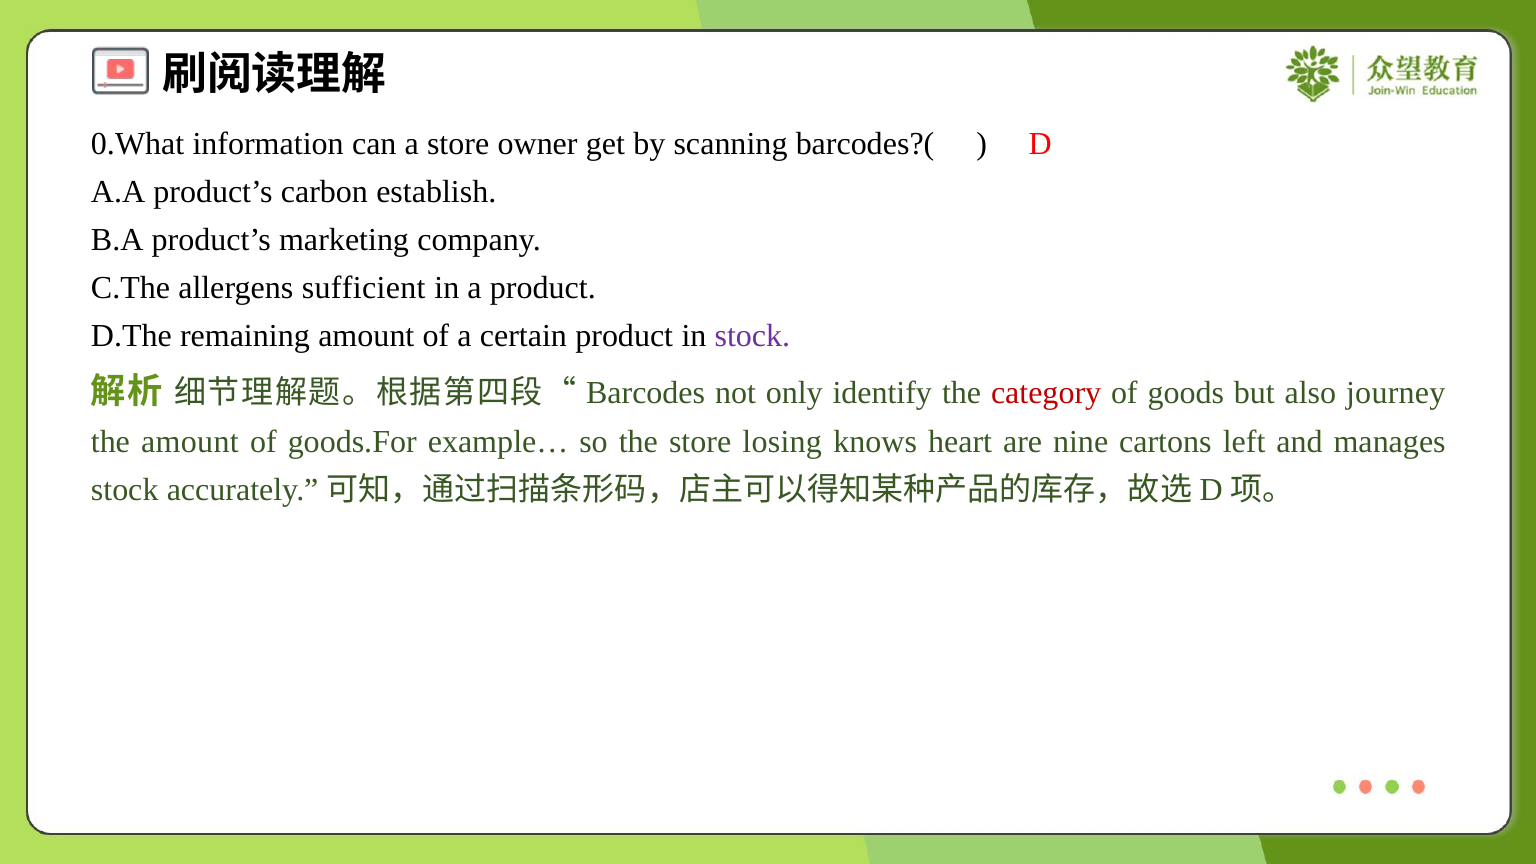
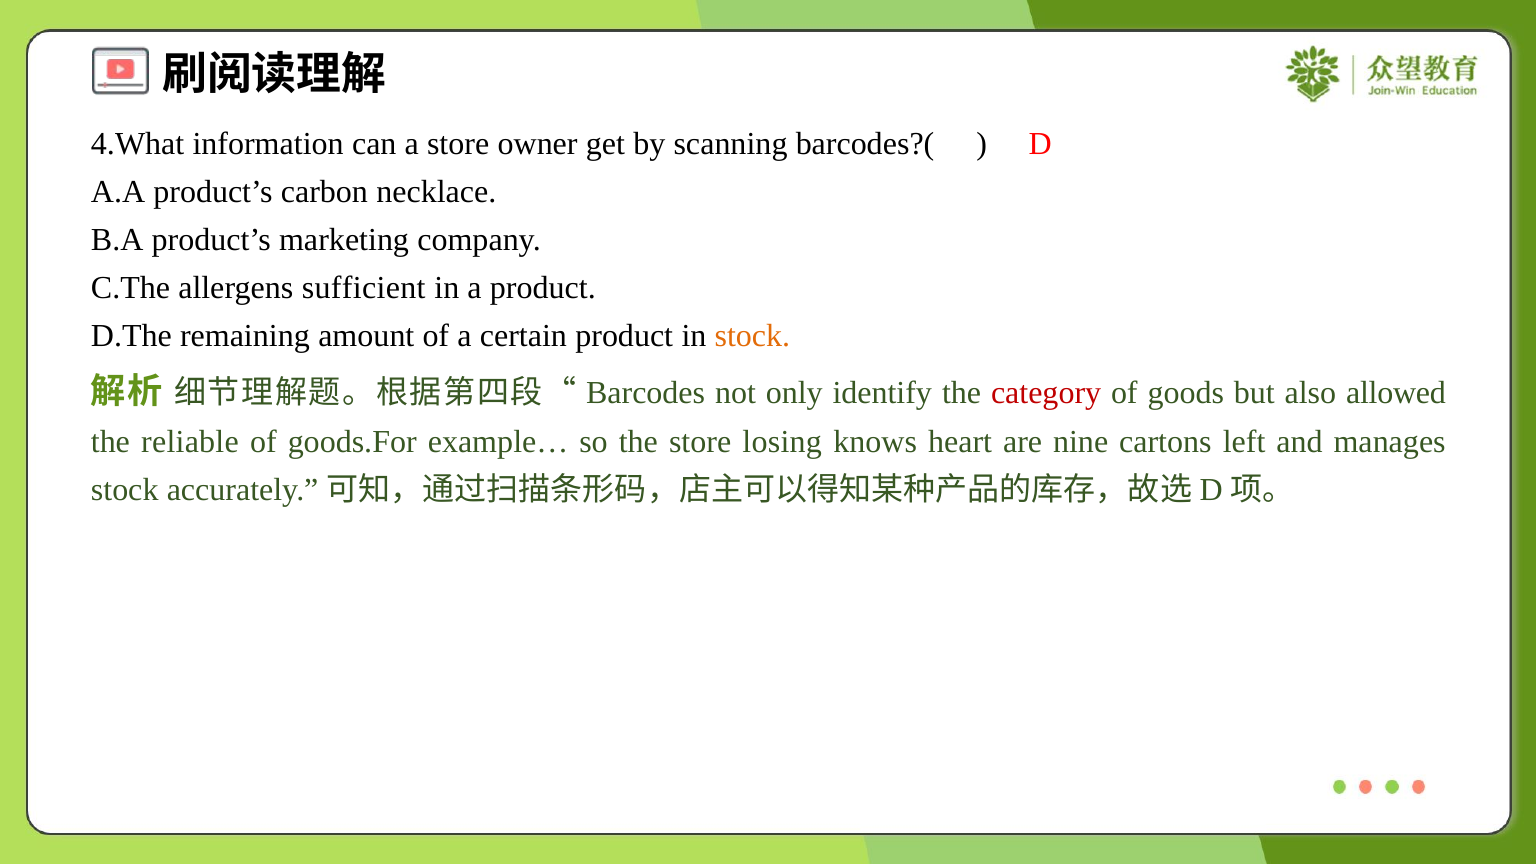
0.What: 0.What -> 4.What
establish: establish -> necklace
stock at (752, 336) colour: purple -> orange
journey: journey -> allowed
the amount: amount -> reliable
